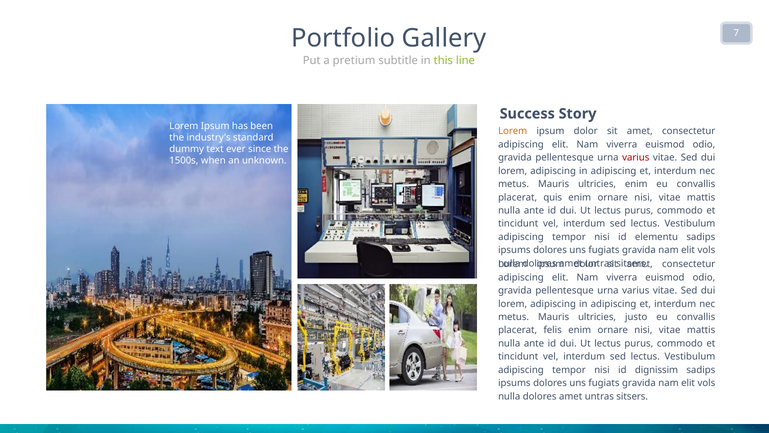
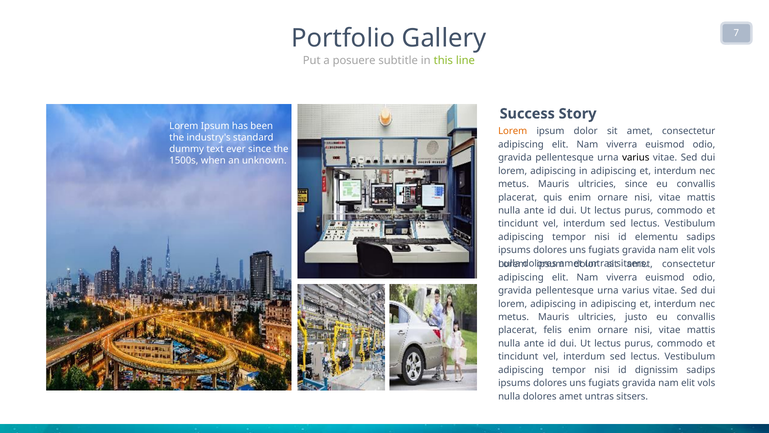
pretium: pretium -> posuere
varius at (636, 158) colour: red -> black
ultricies enim: enim -> since
